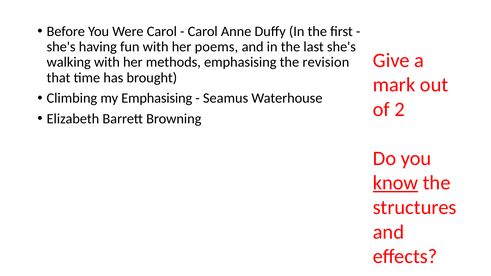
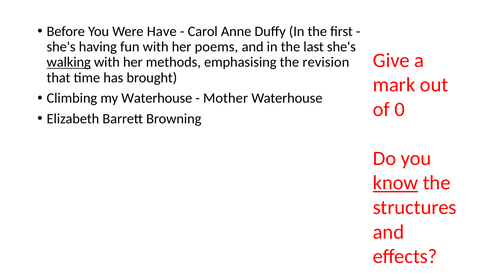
Were Carol: Carol -> Have
walking underline: none -> present
my Emphasising: Emphasising -> Waterhouse
Seamus: Seamus -> Mother
2: 2 -> 0
